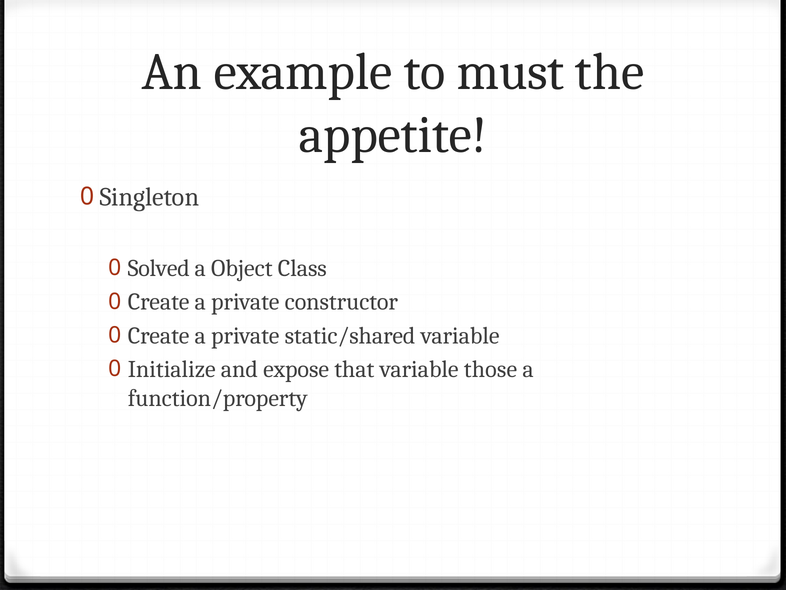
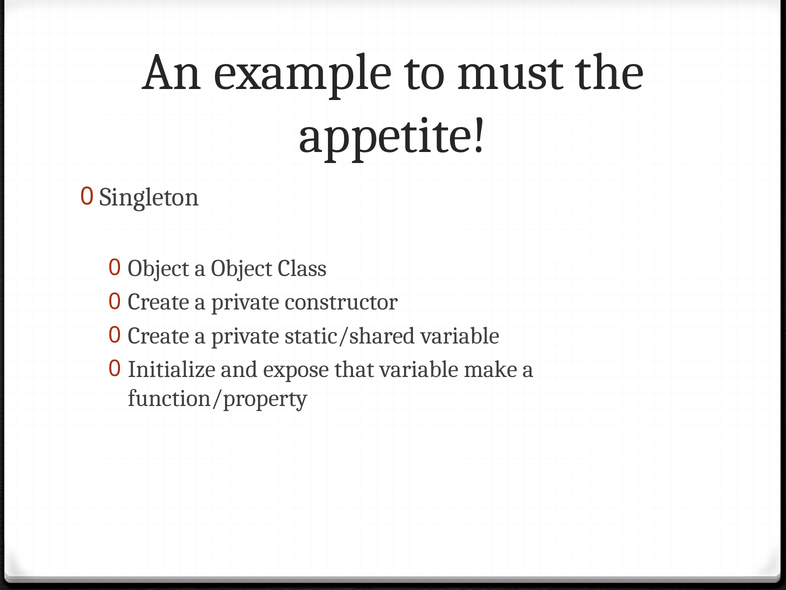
Solved at (159, 268): Solved -> Object
those: those -> make
